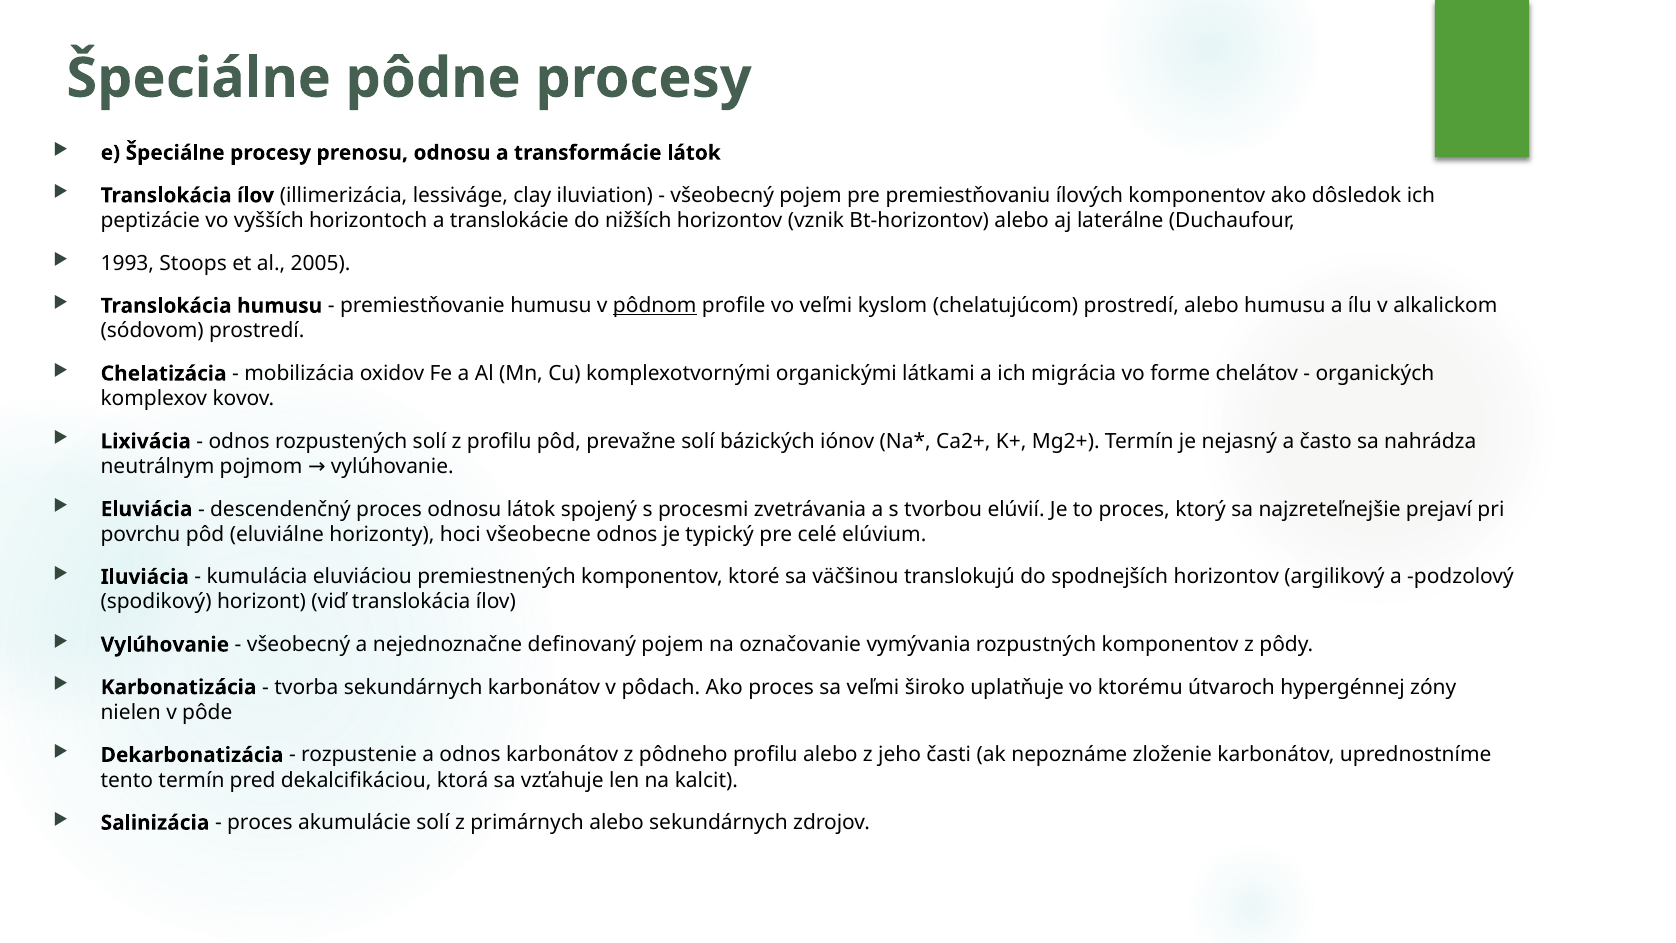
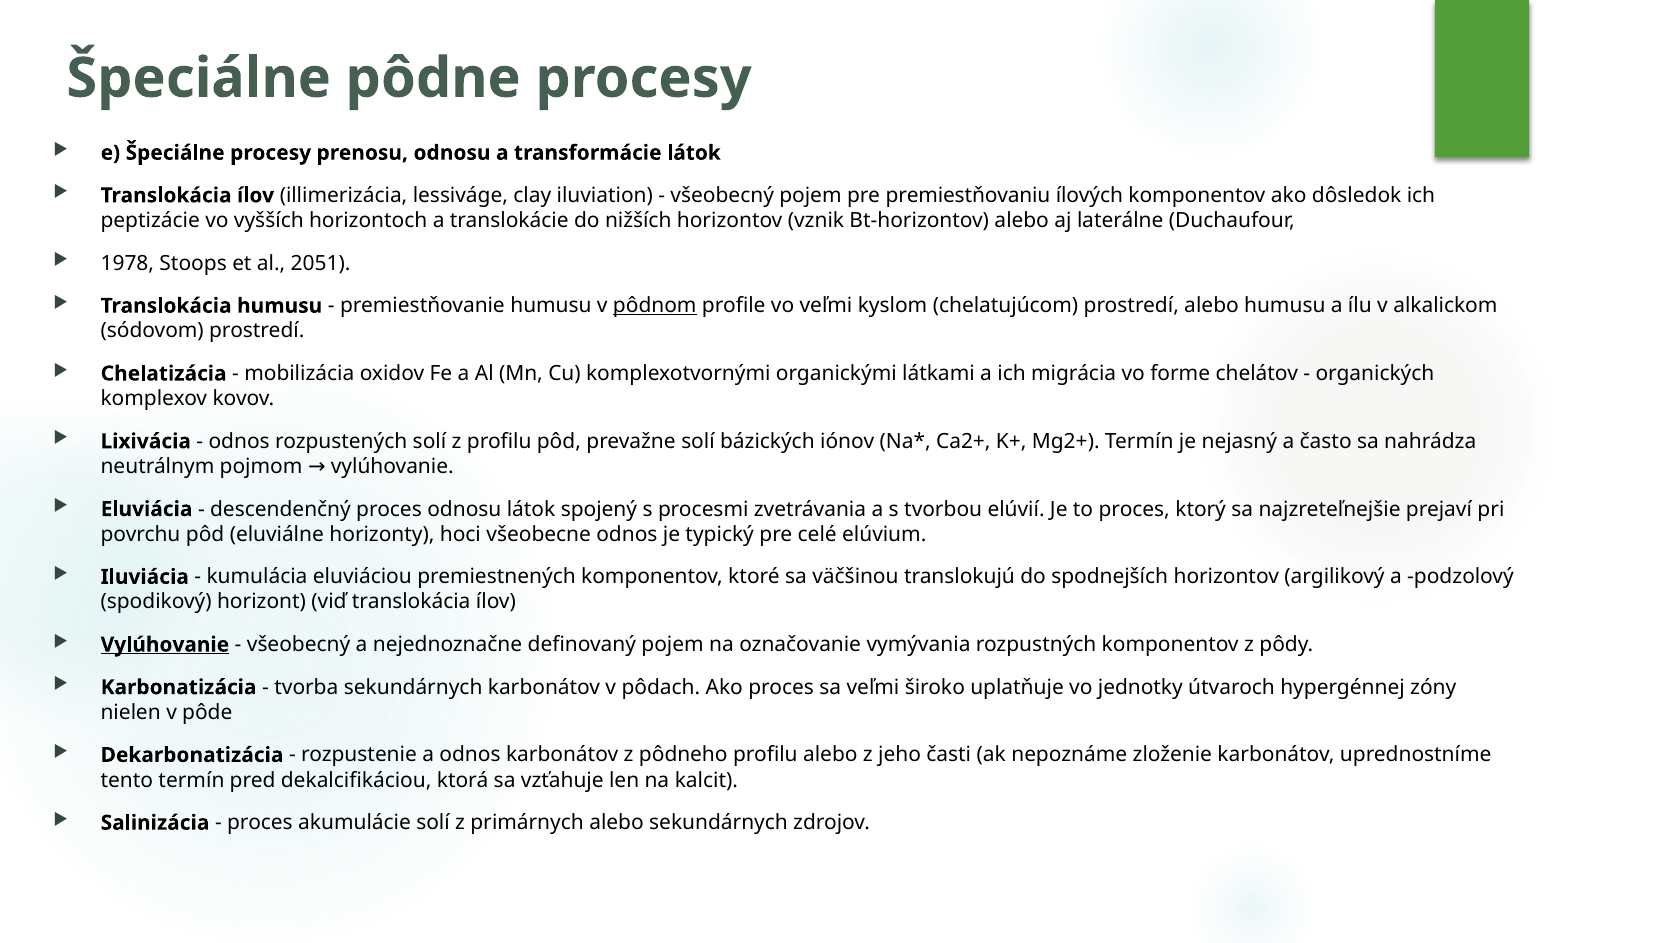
1993: 1993 -> 1978
2005: 2005 -> 2051
Vylúhovanie at (165, 644) underline: none -> present
ktorému: ktorému -> jednotky
